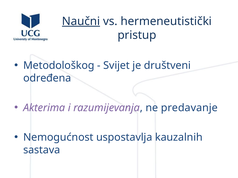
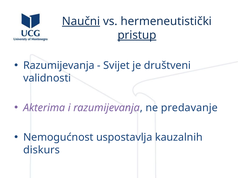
pristup underline: none -> present
Metodološkog at (59, 66): Metodološkog -> Razumijevanja
određena: određena -> validnosti
sastava: sastava -> diskurs
